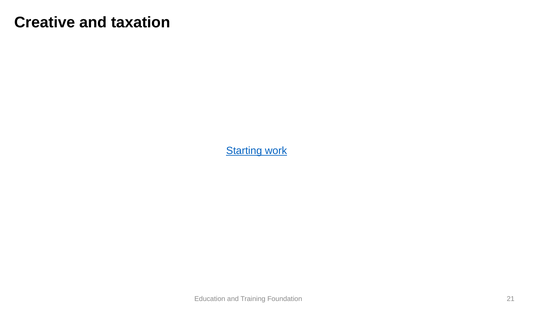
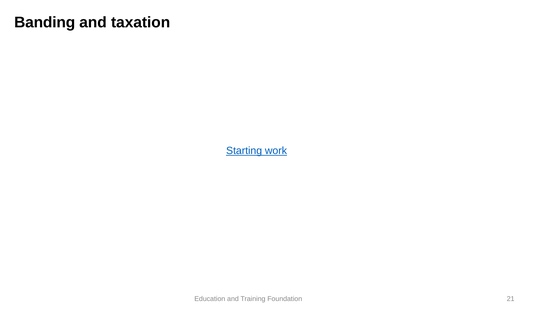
Creative: Creative -> Banding
